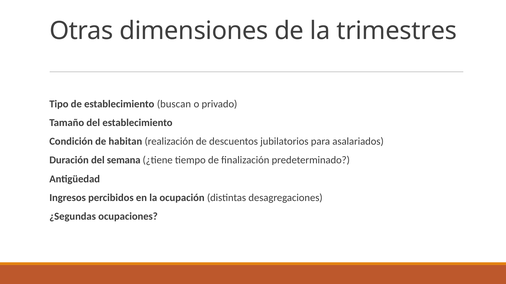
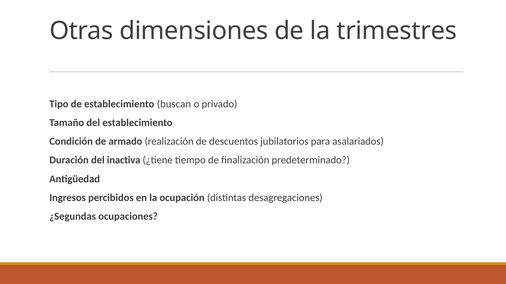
habitan: habitan -> armado
semana: semana -> inactiva
